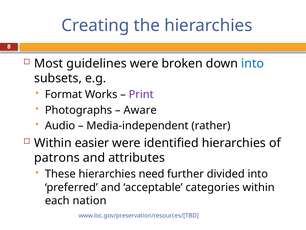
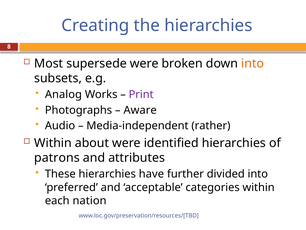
guidelines: guidelines -> supersede
into at (253, 63) colour: blue -> orange
Format: Format -> Analog
easier: easier -> about
need: need -> have
